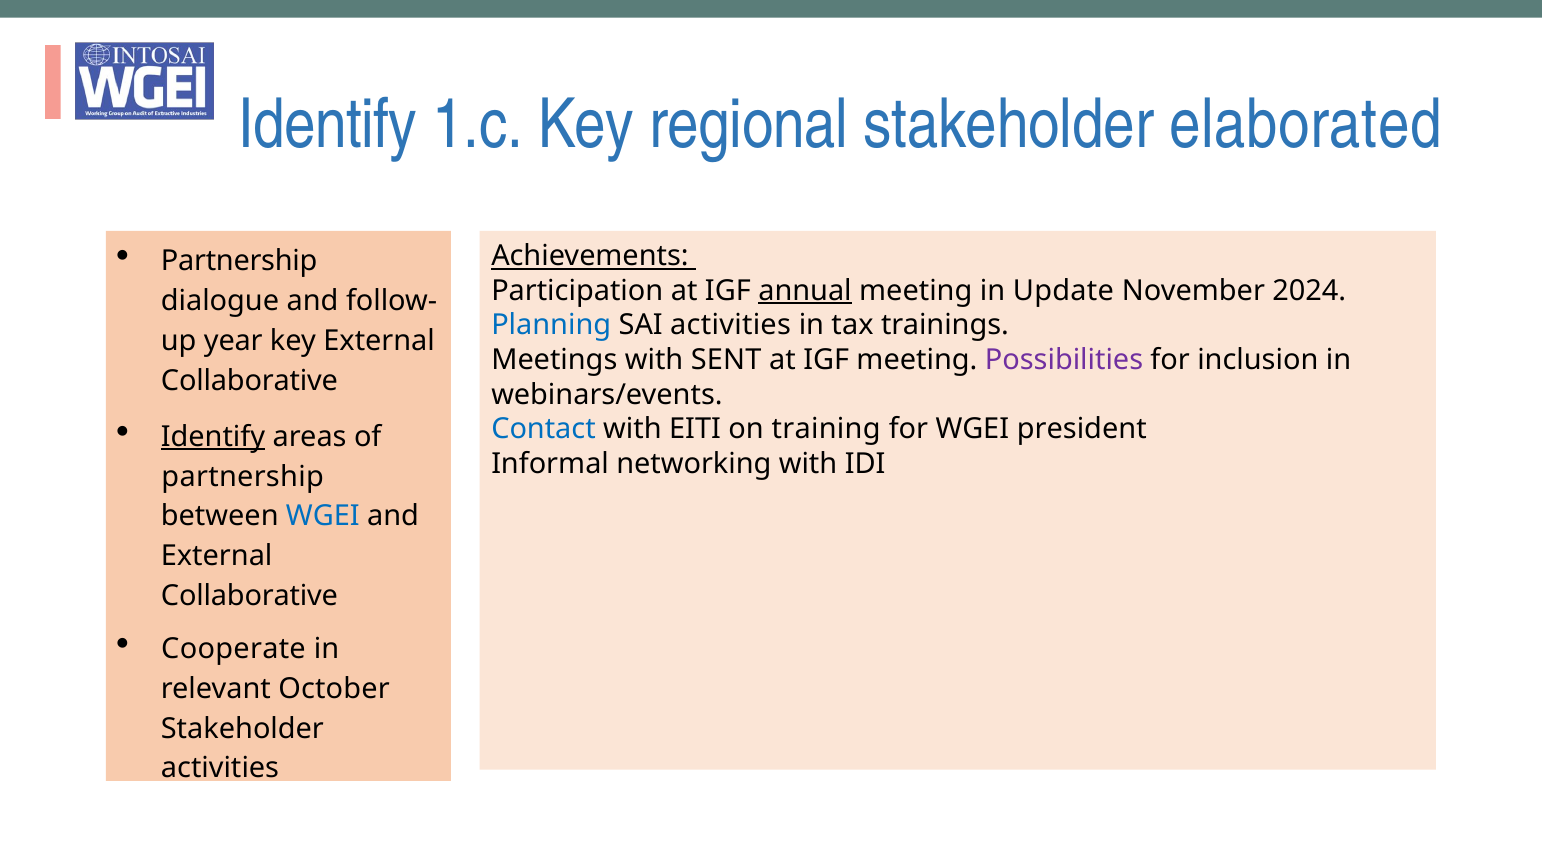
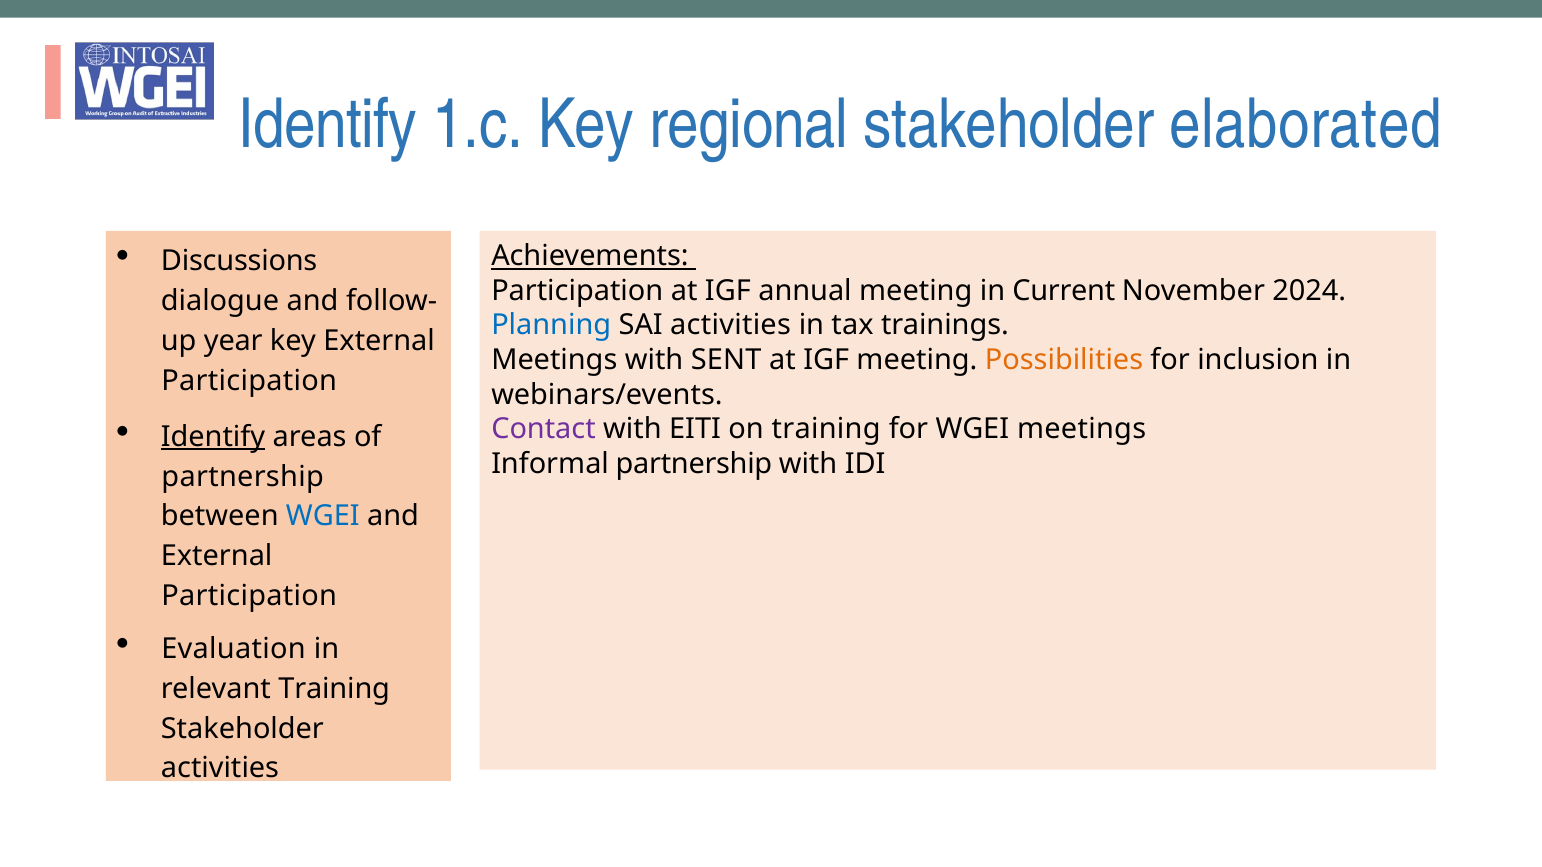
Partnership at (239, 261): Partnership -> Discussions
annual underline: present -> none
Update: Update -> Current
Possibilities colour: purple -> orange
Collaborative at (249, 381): Collaborative -> Participation
Contact colour: blue -> purple
WGEI president: president -> meetings
Informal networking: networking -> partnership
Collaborative at (249, 596): Collaborative -> Participation
Cooperate: Cooperate -> Evaluation
relevant October: October -> Training
